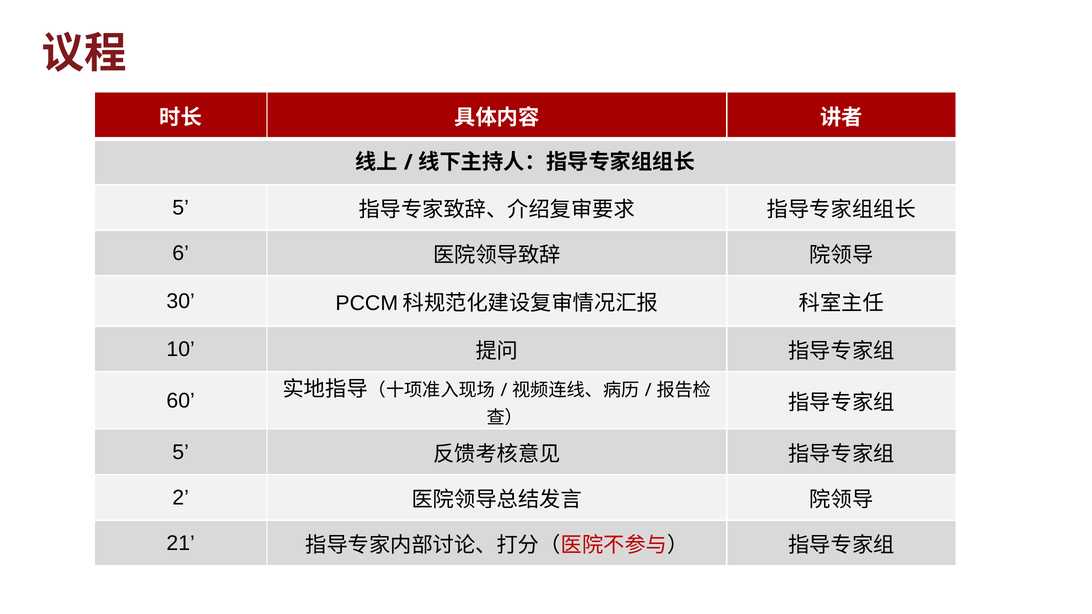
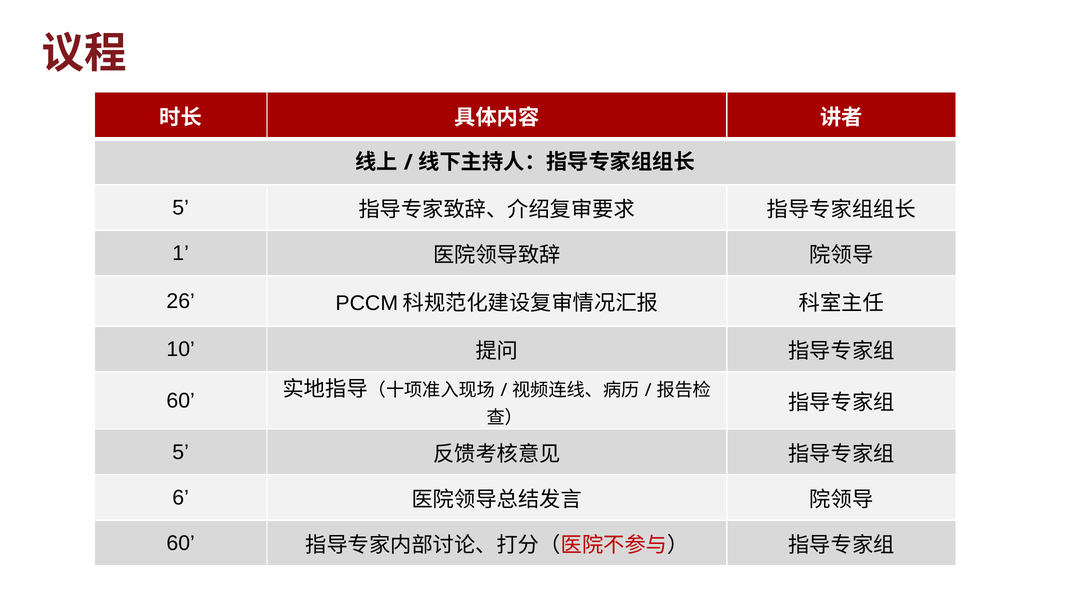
6: 6 -> 1
30: 30 -> 26
2: 2 -> 6
21 at (181, 544): 21 -> 60
